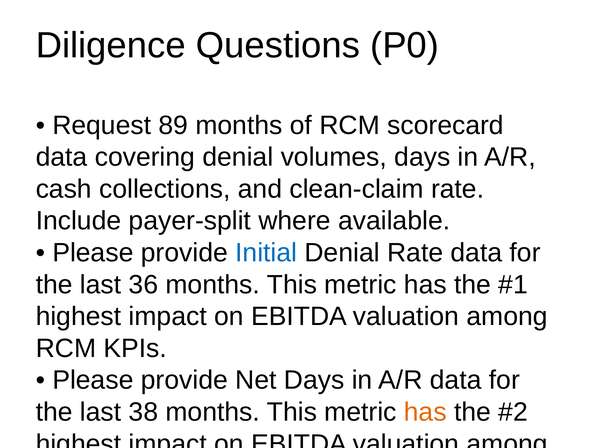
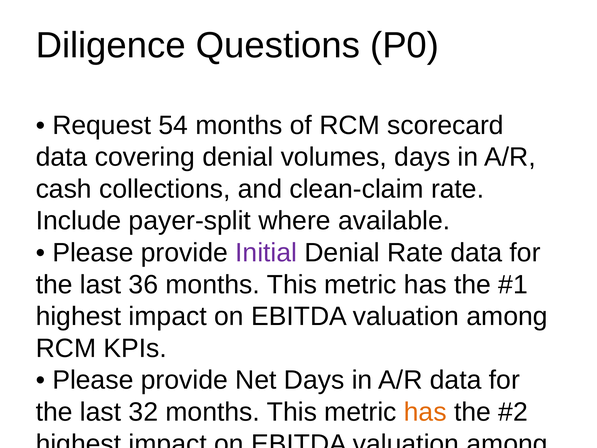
89: 89 -> 54
Initial colour: blue -> purple
38: 38 -> 32
